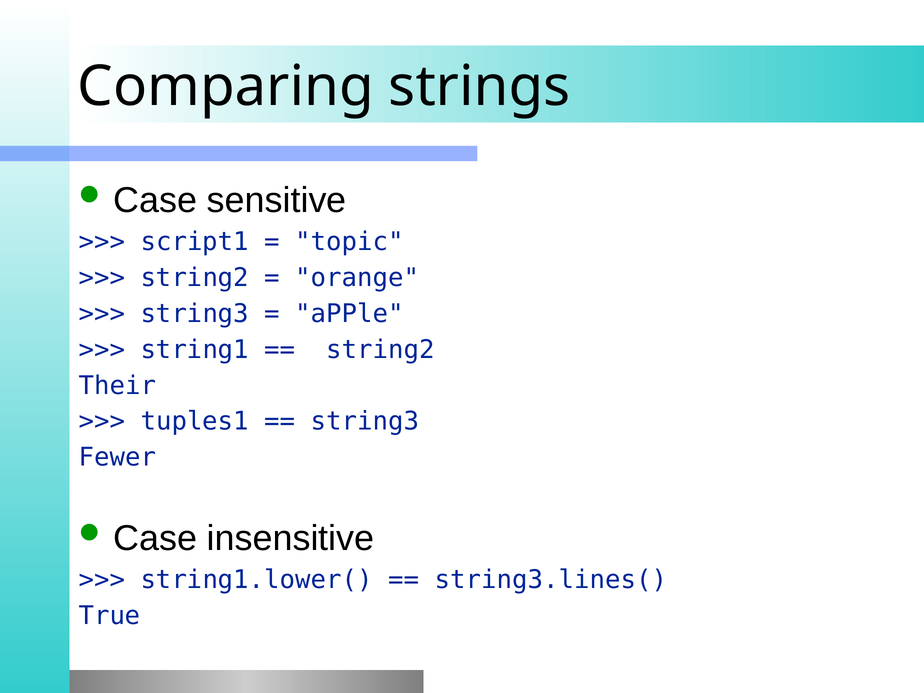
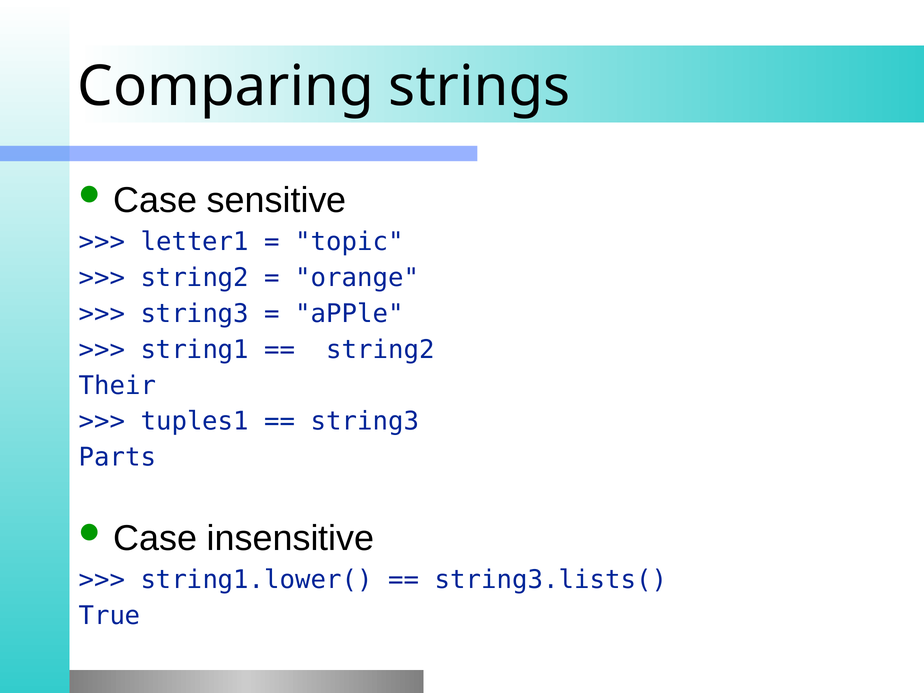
script1: script1 -> letter1
Fewer: Fewer -> Parts
string3.lines(: string3.lines( -> string3.lists(
